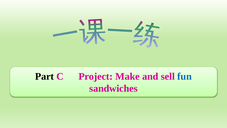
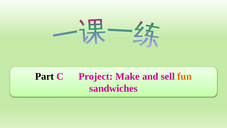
fun colour: blue -> orange
